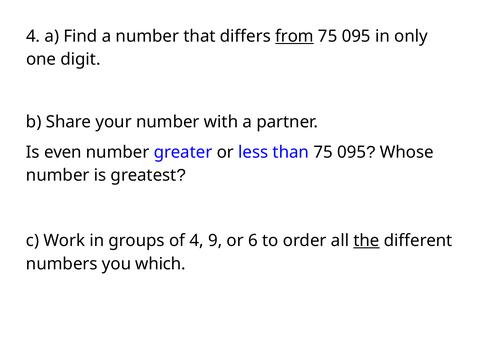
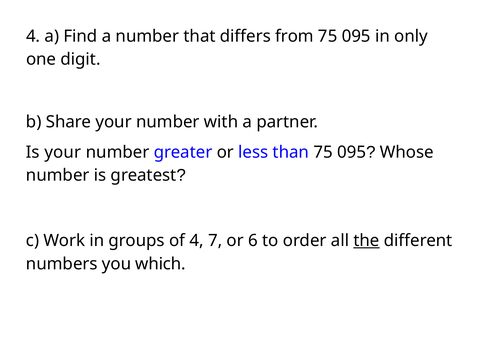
from underline: present -> none
Is even: even -> your
9: 9 -> 7
